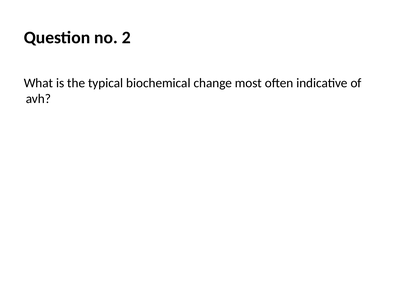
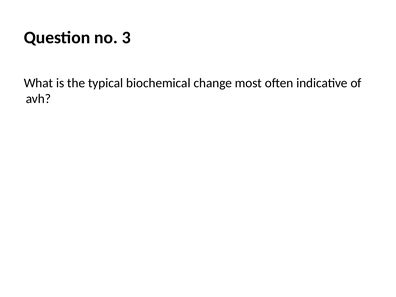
2: 2 -> 3
